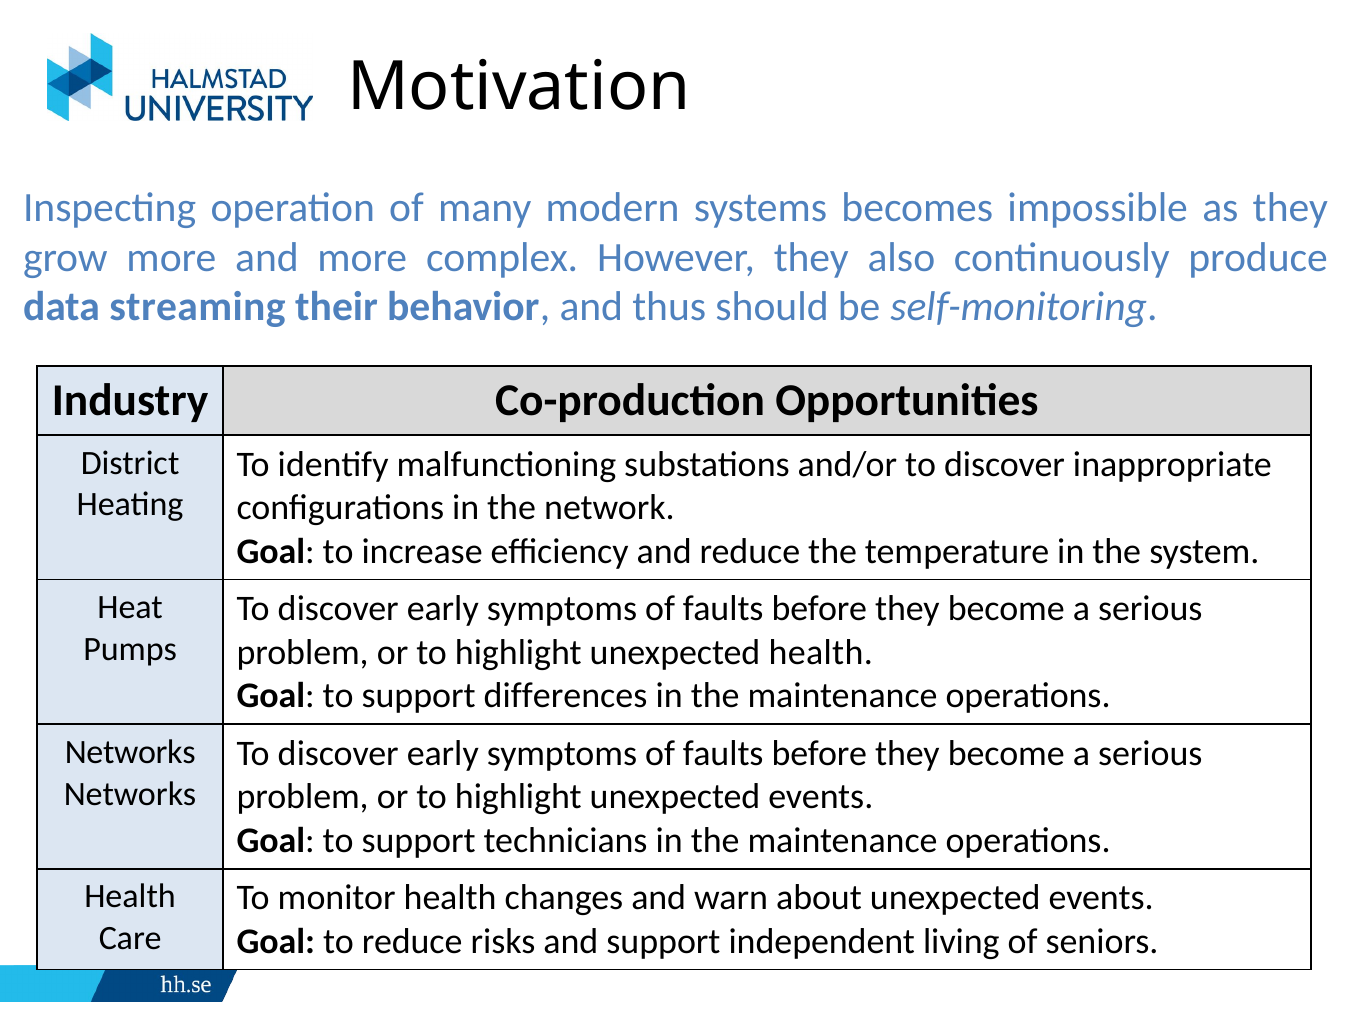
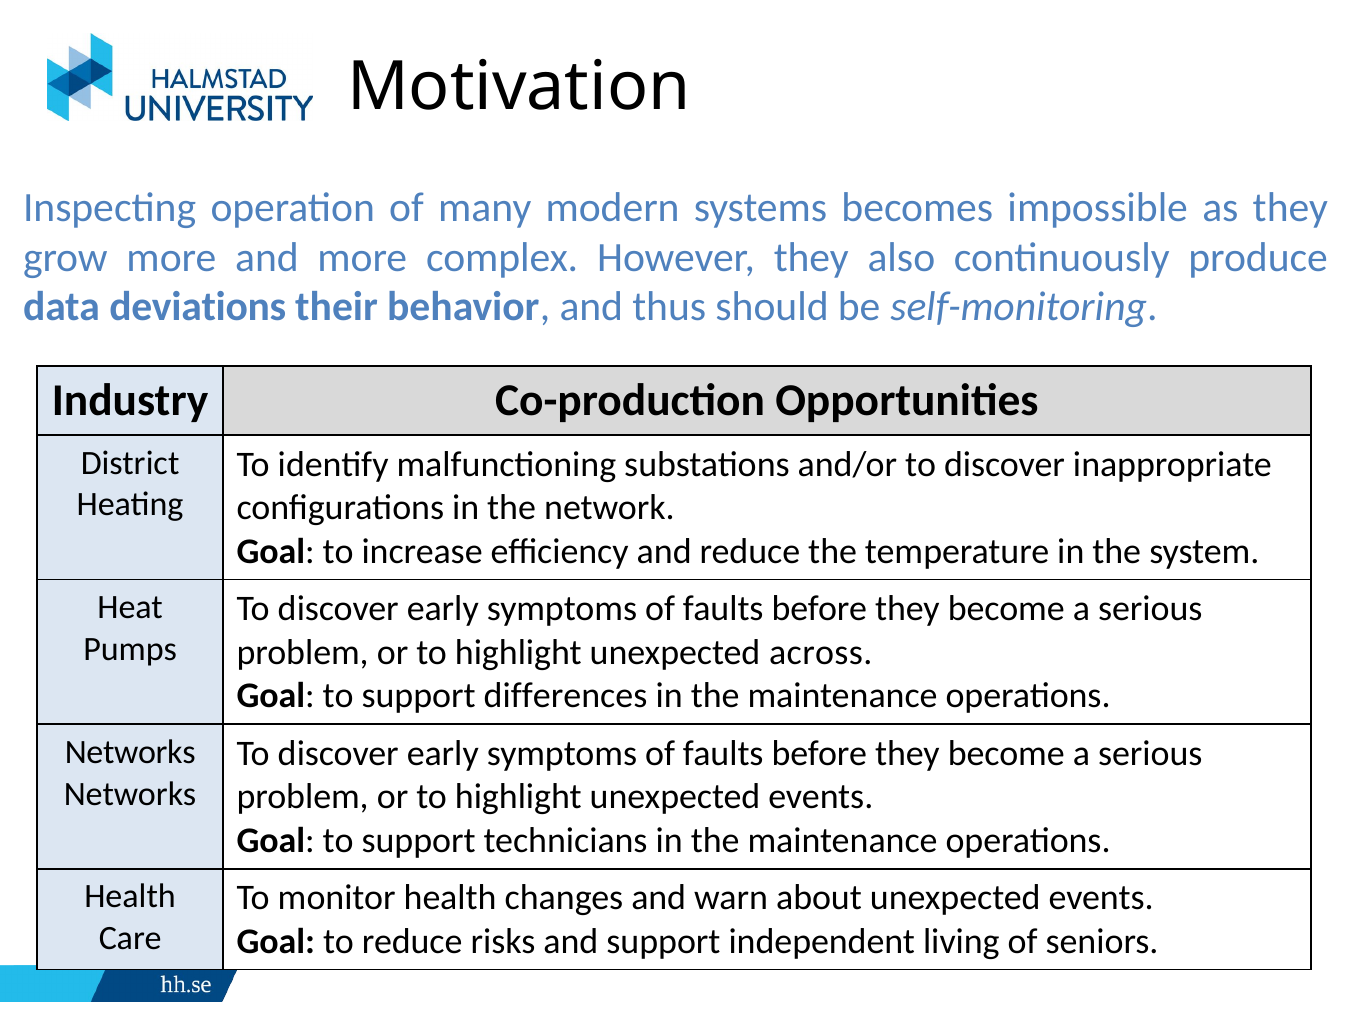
streaming: streaming -> deviations
unexpected health: health -> across
